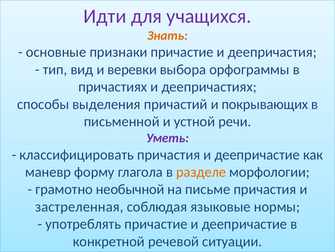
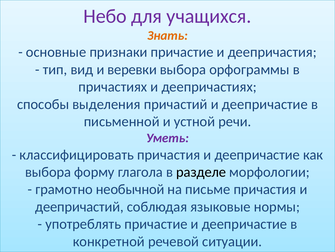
Идти: Идти -> Небо
причастий и покрывающих: покрывающих -> деепричастие
маневр at (48, 172): маневр -> выбора
разделе colour: orange -> black
застреленная: застреленная -> деепричастий
